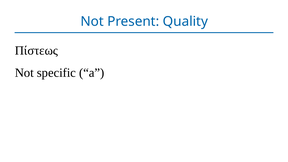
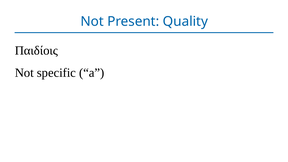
Πίστεως: Πίστεως -> Παιδίοις
